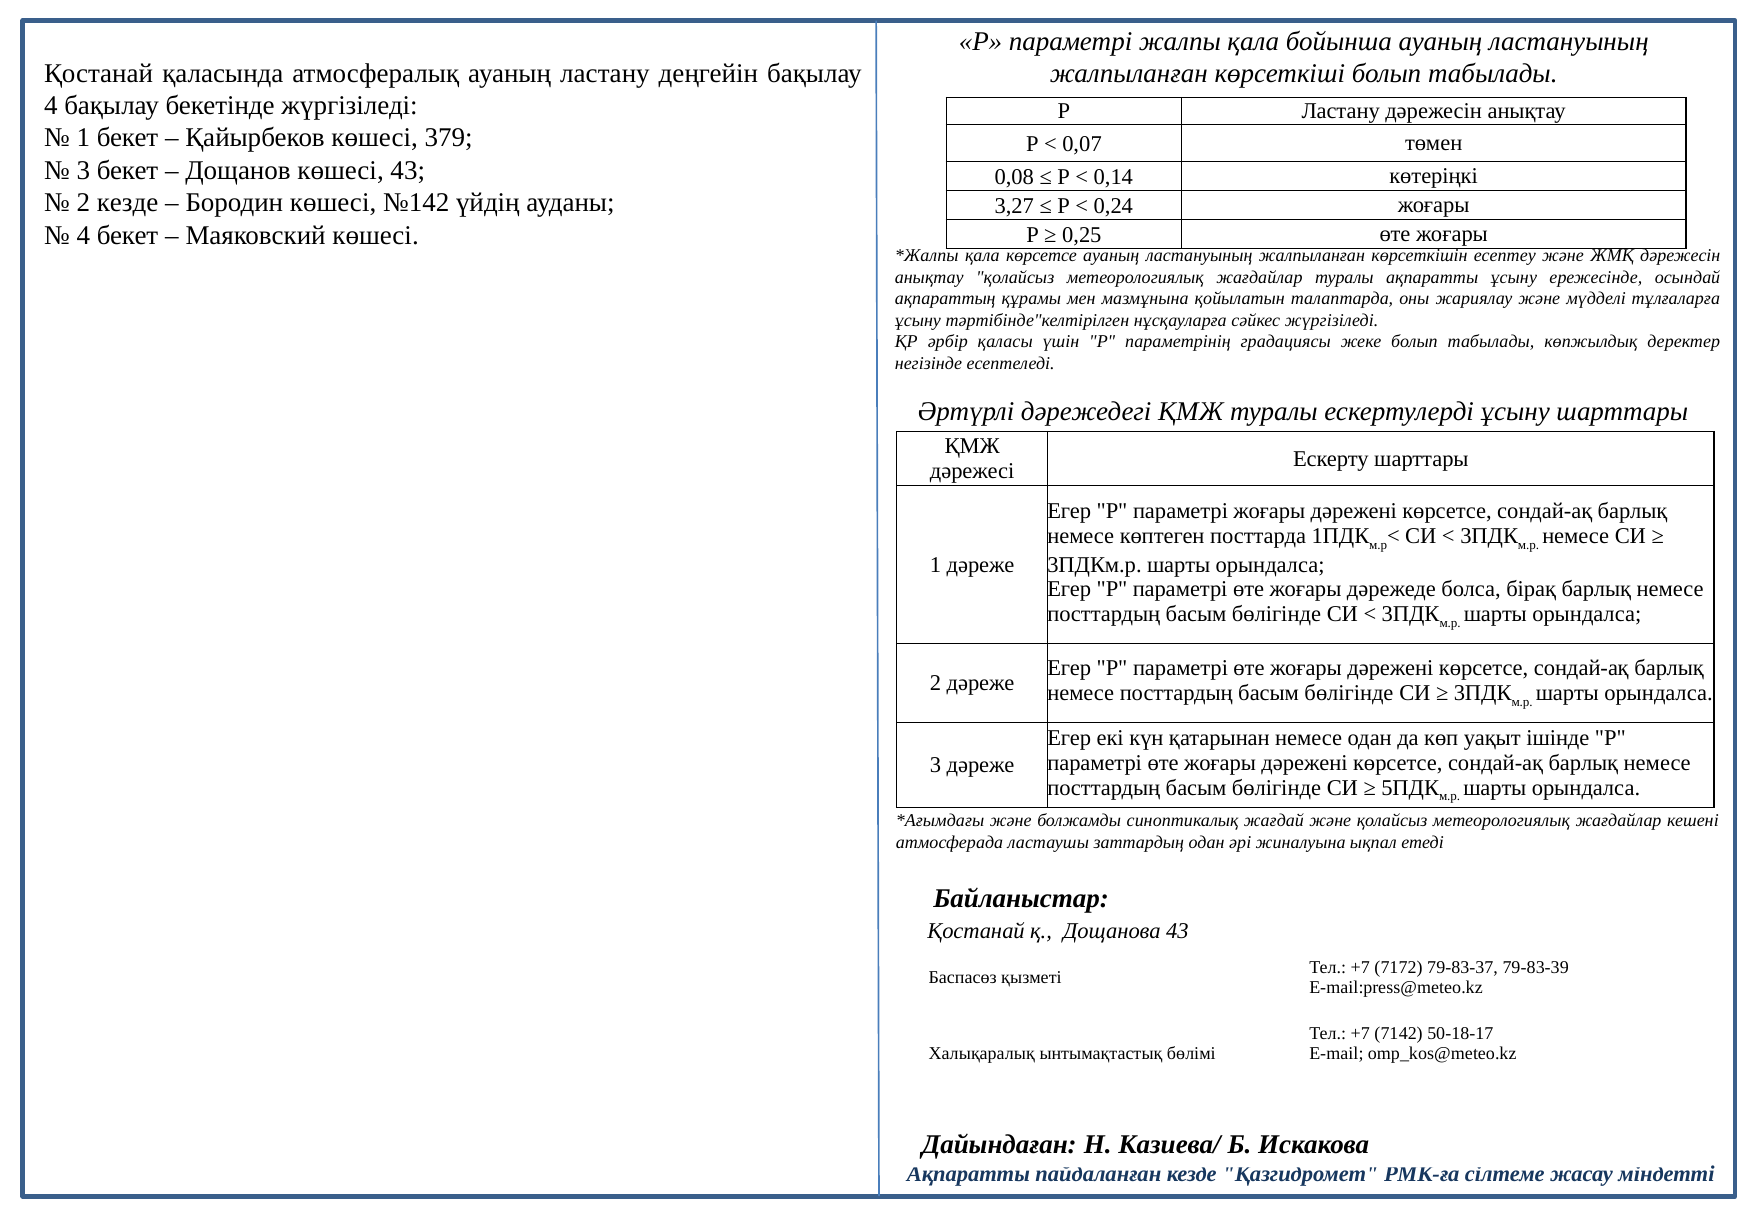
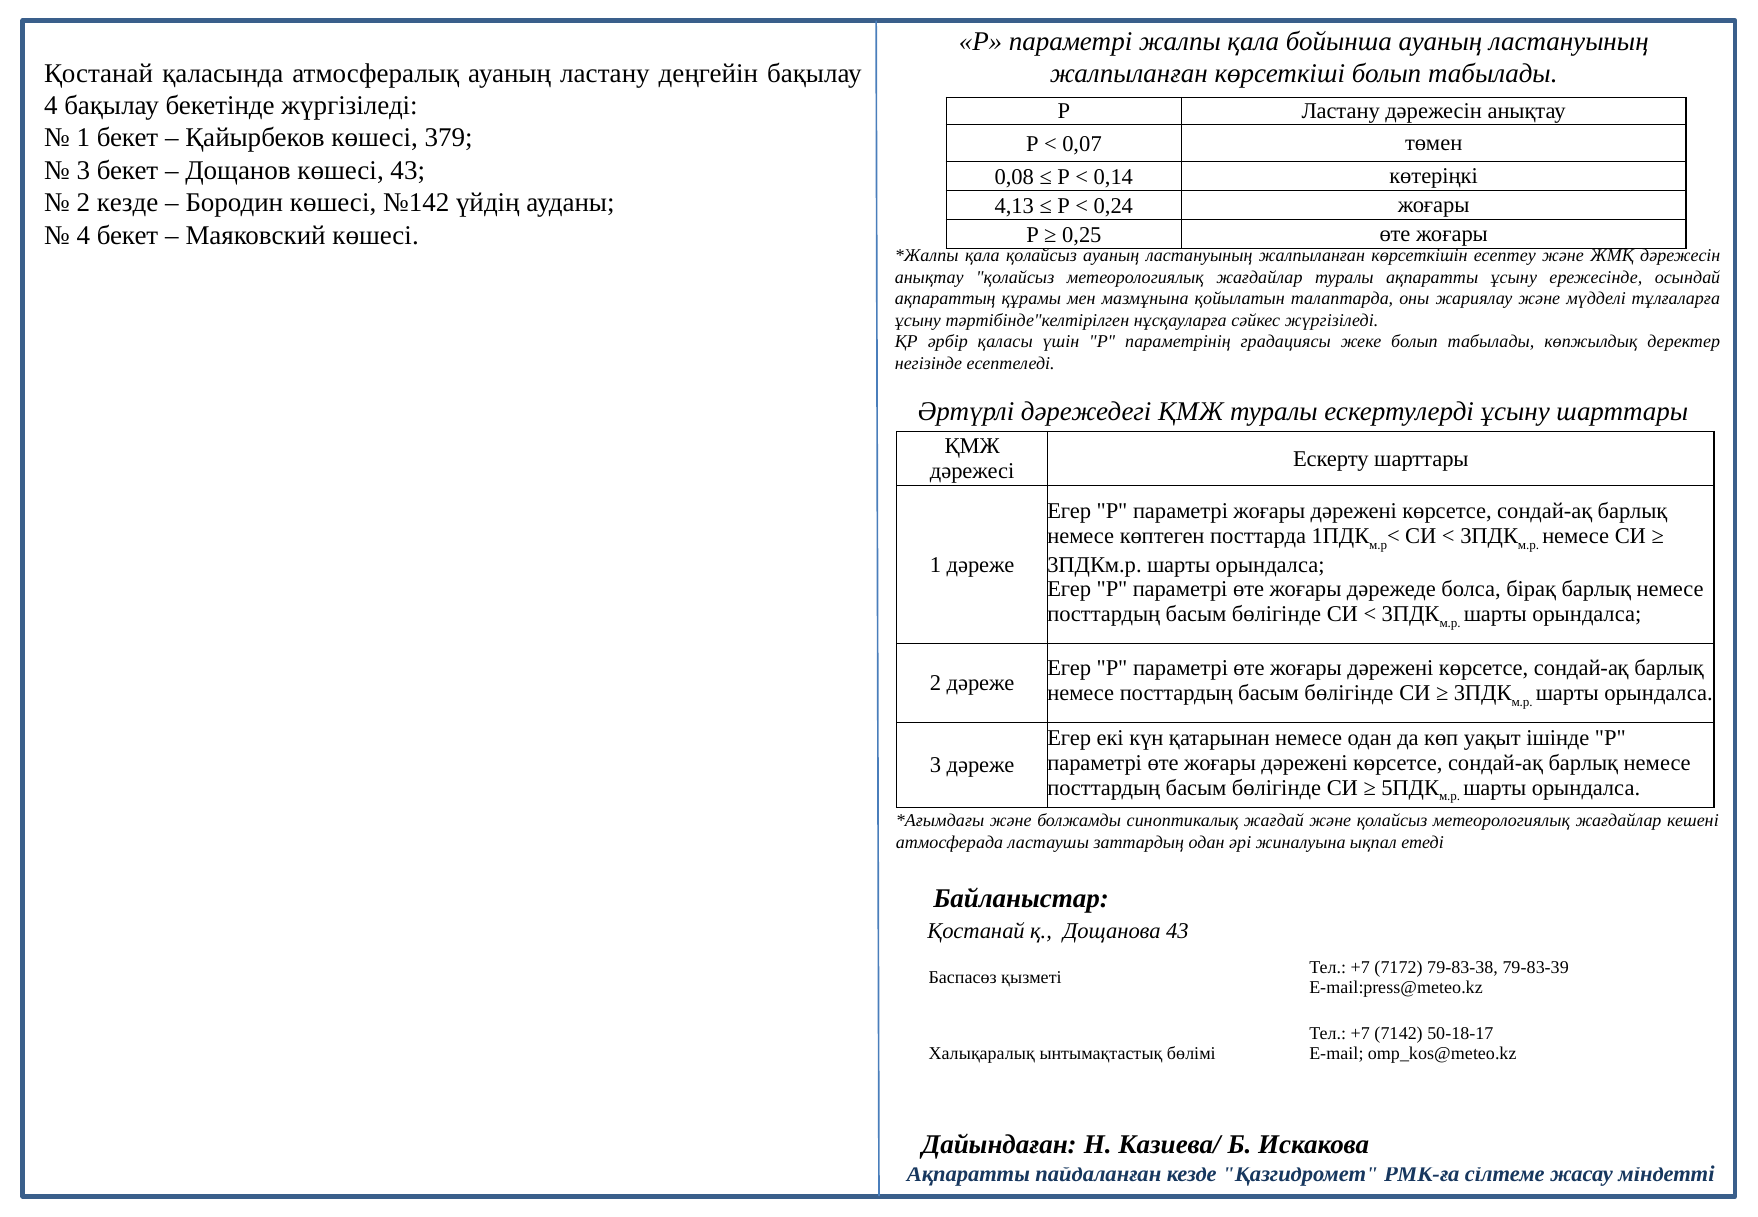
3,27: 3,27 -> 4,13
қала көрсетсе: көрсетсе -> қолайсыз
79-83-37: 79-83-37 -> 79-83-38
